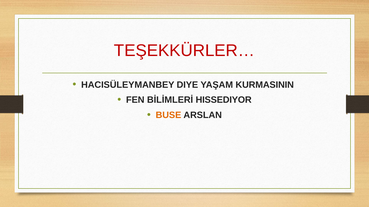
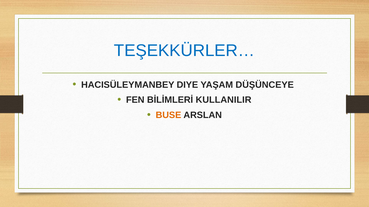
TEŞEKKÜRLER… colour: red -> blue
KURMASININ: KURMASININ -> DÜŞÜNCEYE
HISSEDIYOR: HISSEDIYOR -> KULLANILIR
